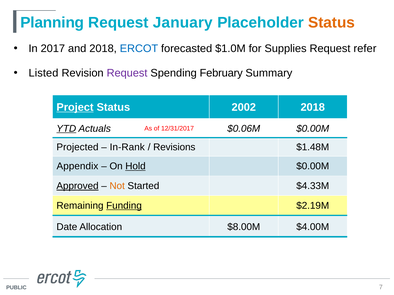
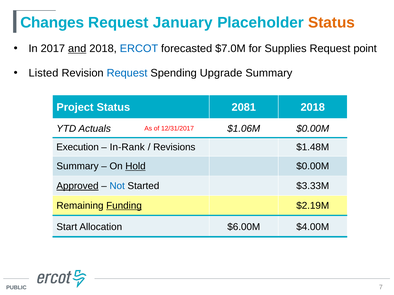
Planning: Planning -> Changes
and underline: none -> present
$1.0M: $1.0M -> $7.0M
refer: refer -> point
Request at (127, 73) colour: purple -> blue
February: February -> Upgrade
Project underline: present -> none
2002: 2002 -> 2081
YTD underline: present -> none
$0.06M: $0.06M -> $1.06M
Projected: Projected -> Execution
Appendix at (77, 166): Appendix -> Summary
Not colour: orange -> blue
$4.33M: $4.33M -> $3.33M
Date: Date -> Start
$8.00M: $8.00M -> $6.00M
